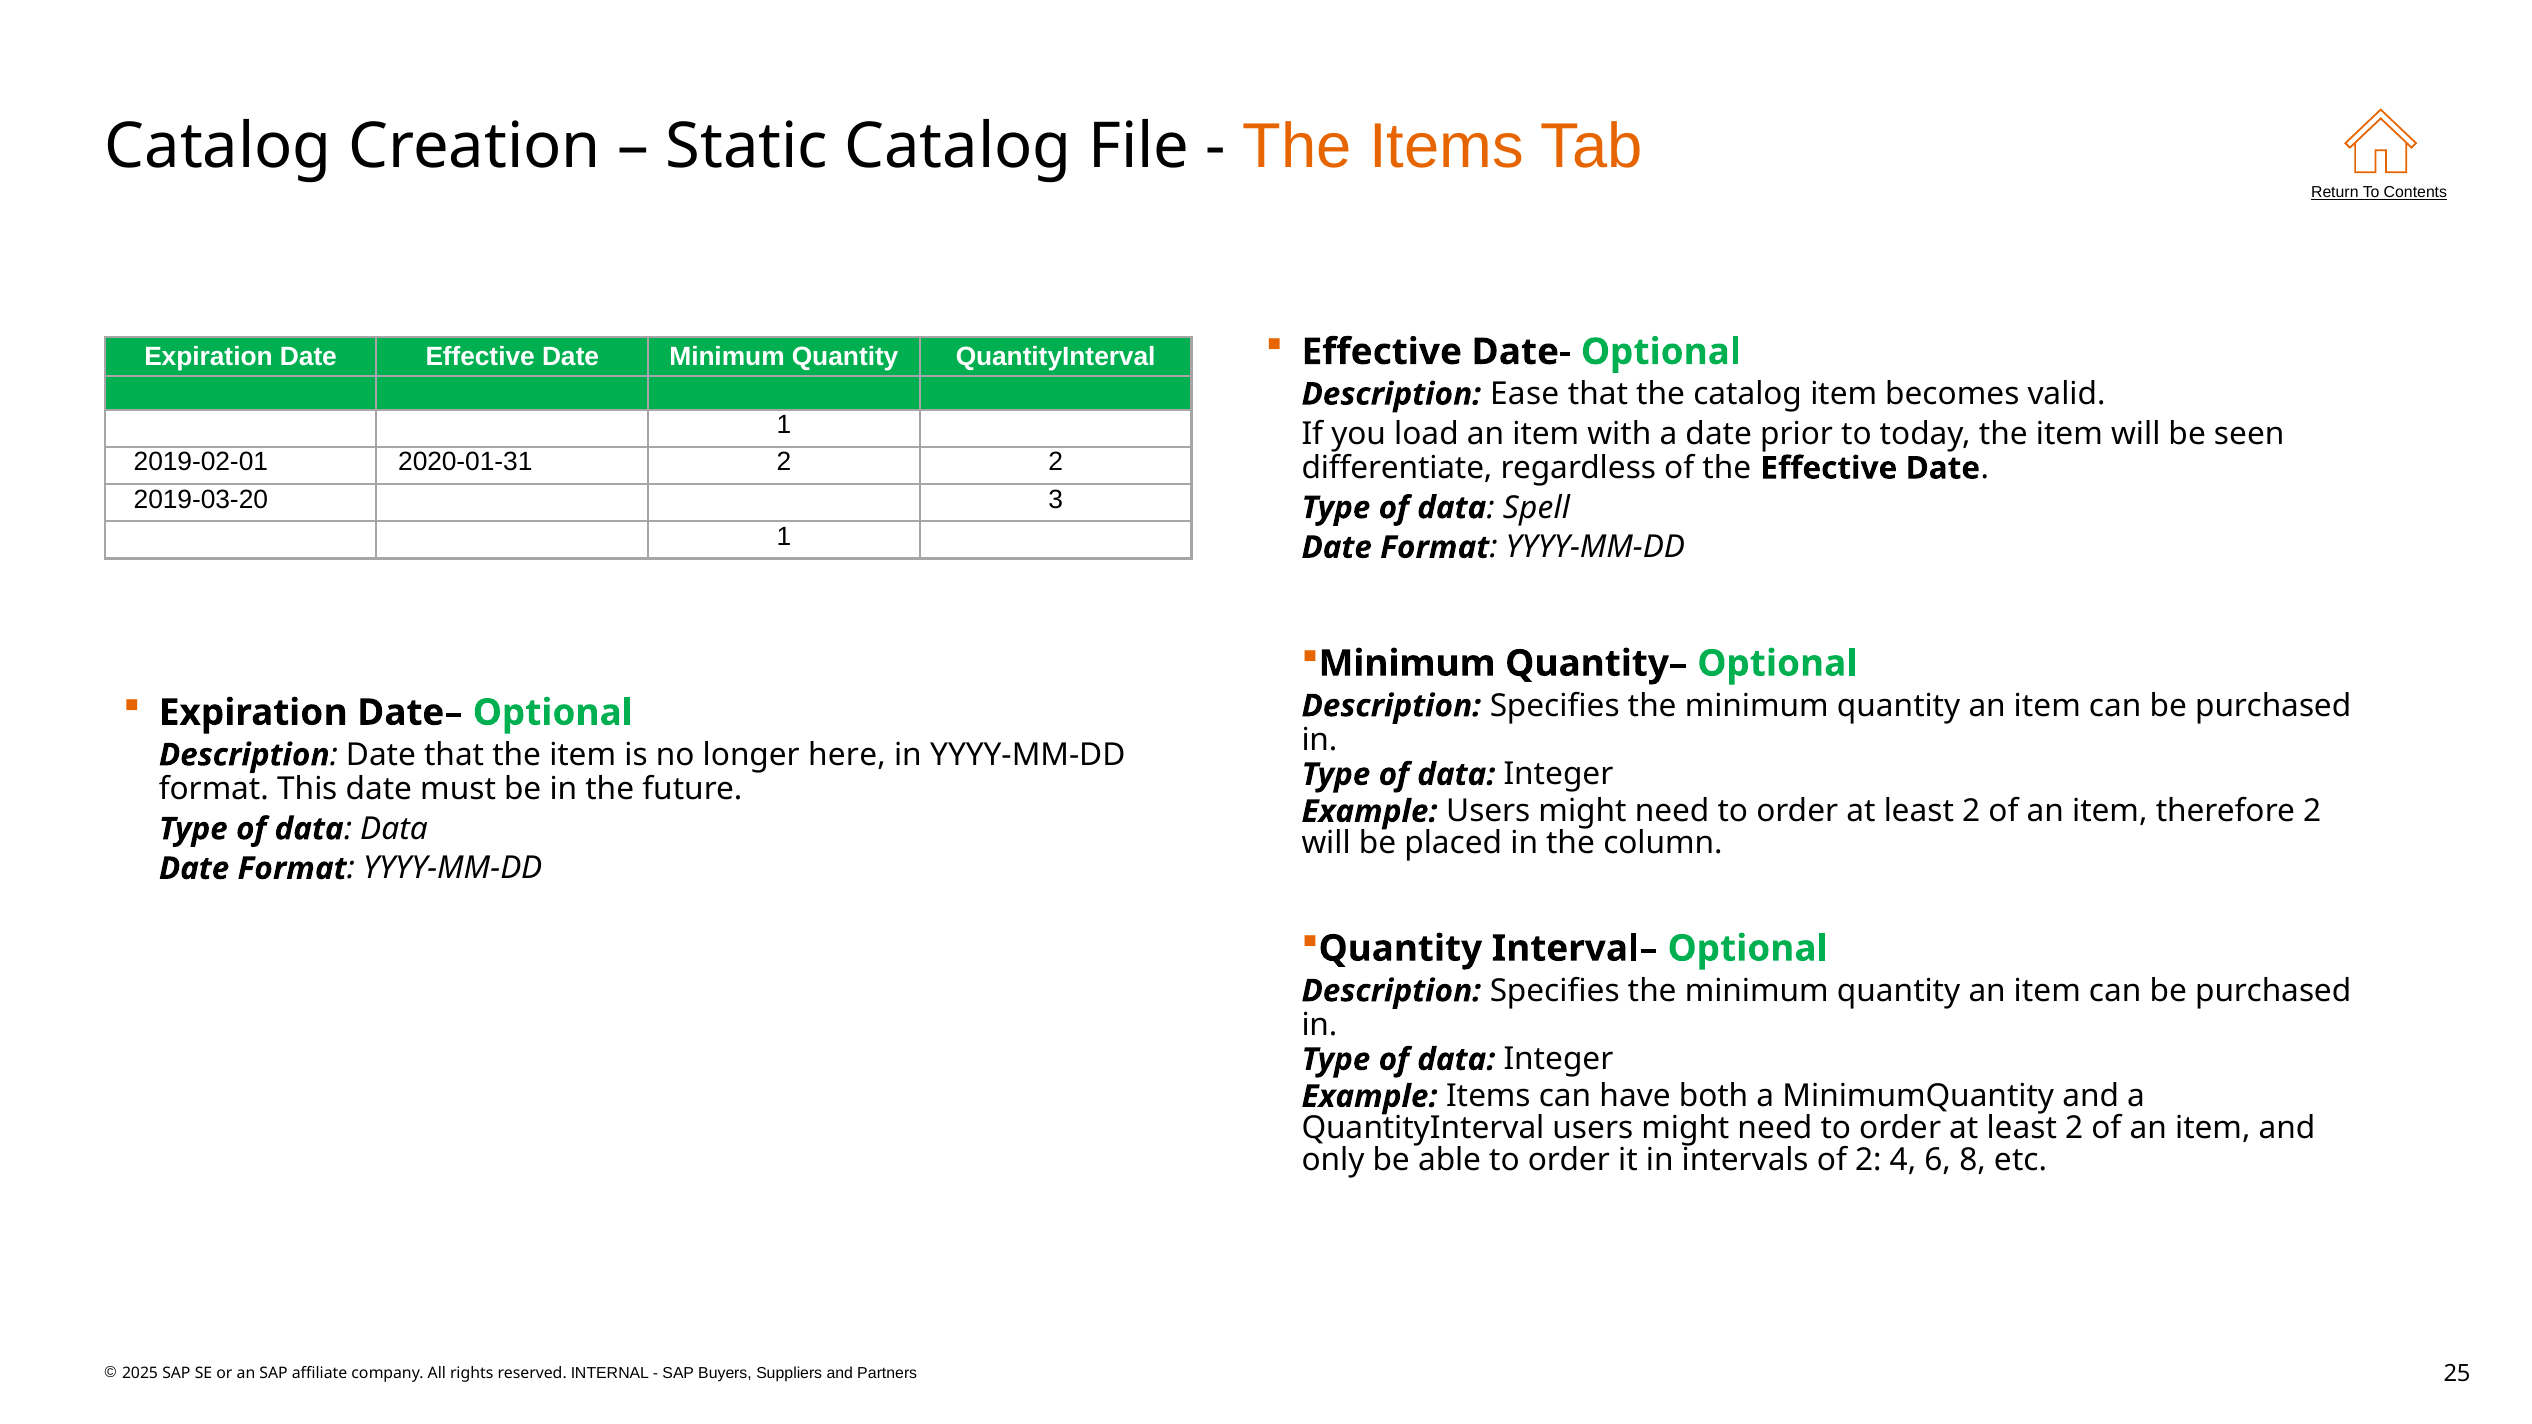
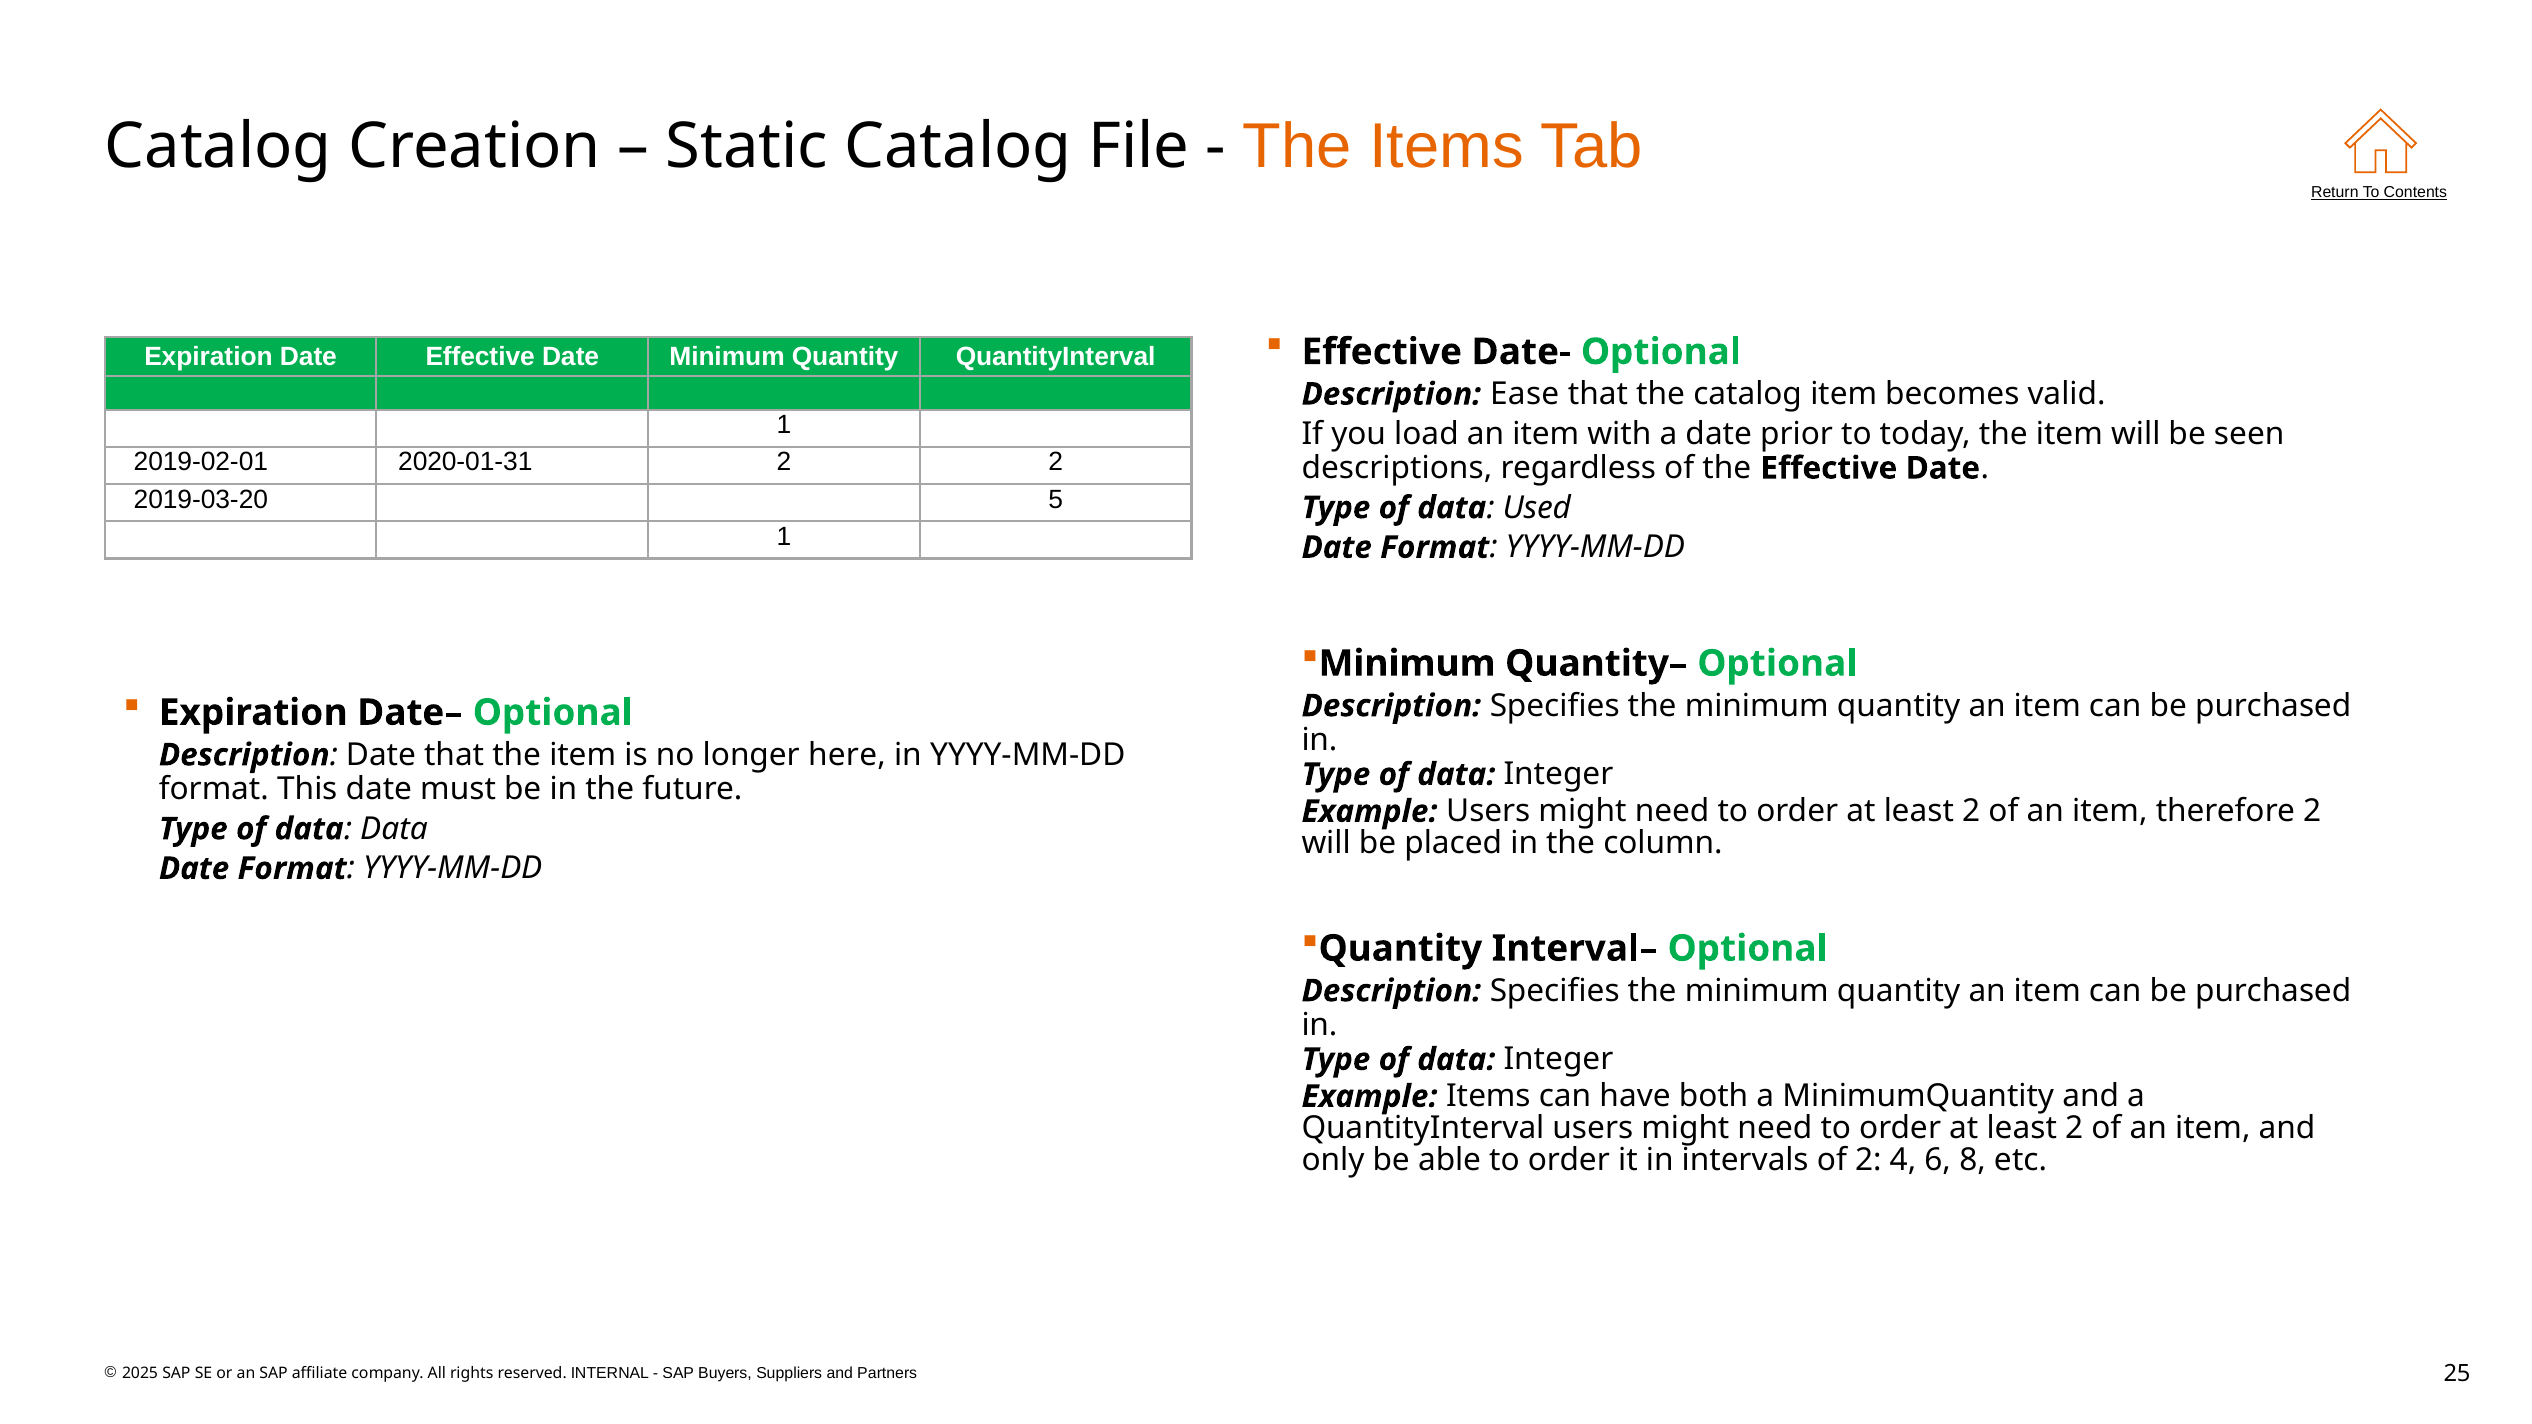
differentiate: differentiate -> descriptions
3: 3 -> 5
Spell: Spell -> Used
